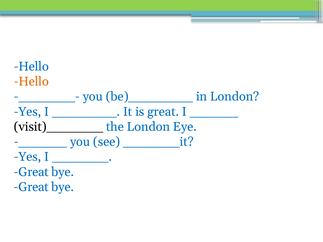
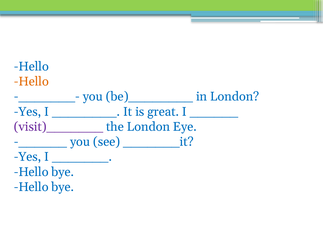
visit)_______ colour: black -> purple
Great at (31, 172): Great -> Hello
Great at (31, 187): Great -> Hello
